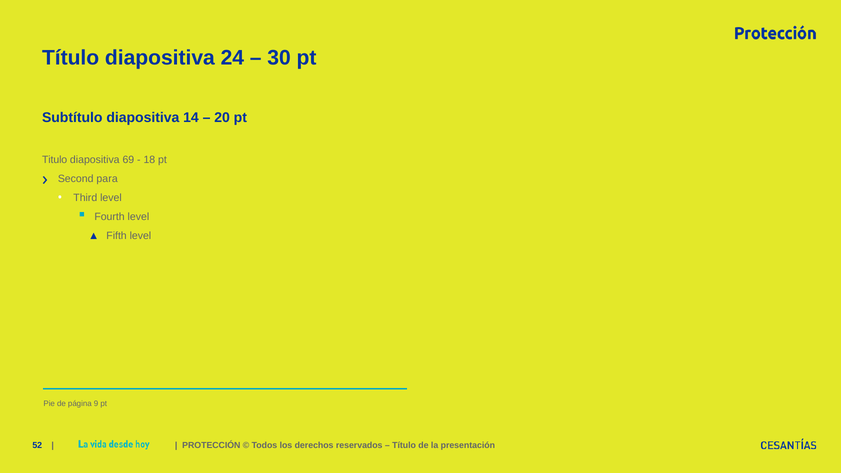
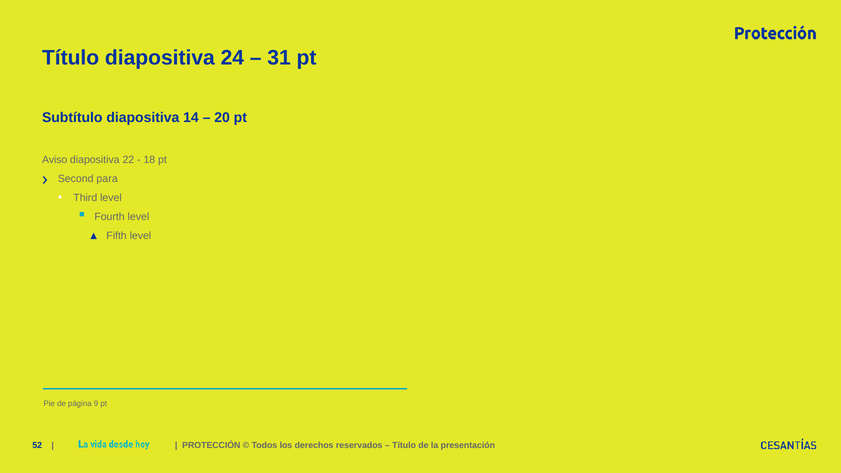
30: 30 -> 31
Titulo: Titulo -> Aviso
69: 69 -> 22
